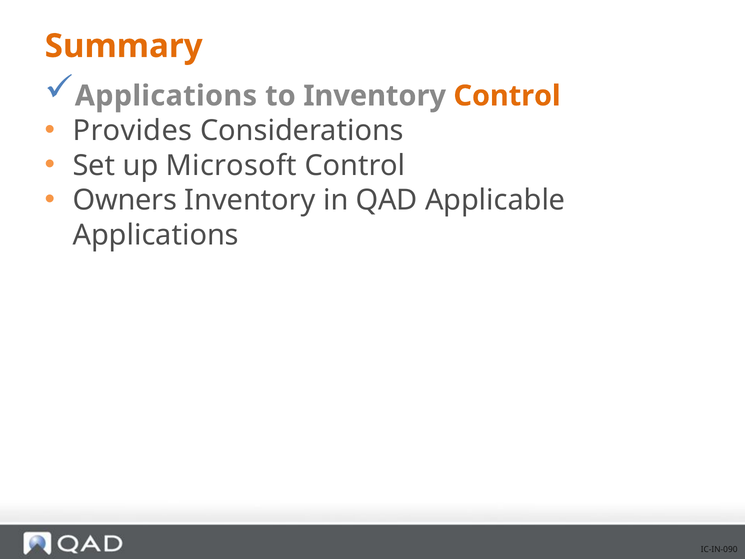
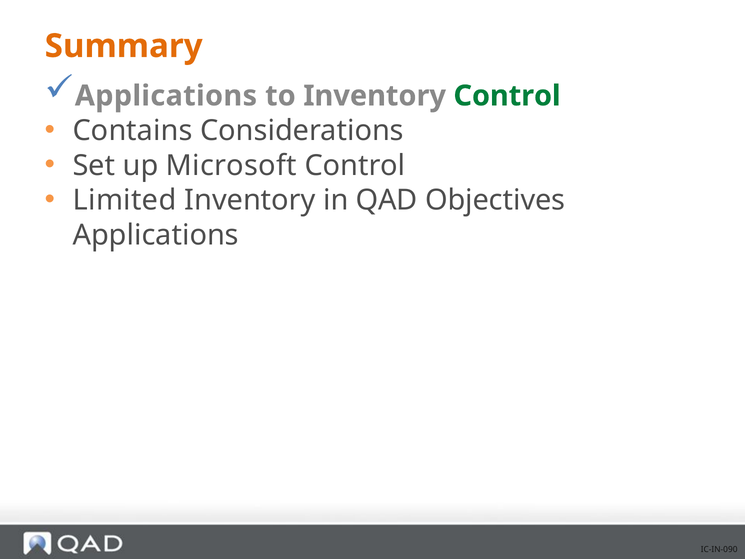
Control at (507, 96) colour: orange -> green
Provides: Provides -> Contains
Owners: Owners -> Limited
Applicable: Applicable -> Objectives
